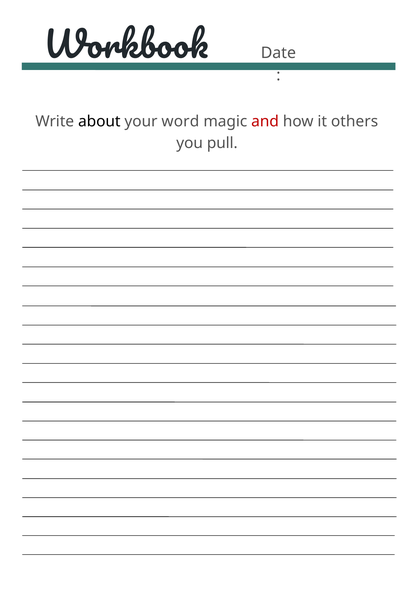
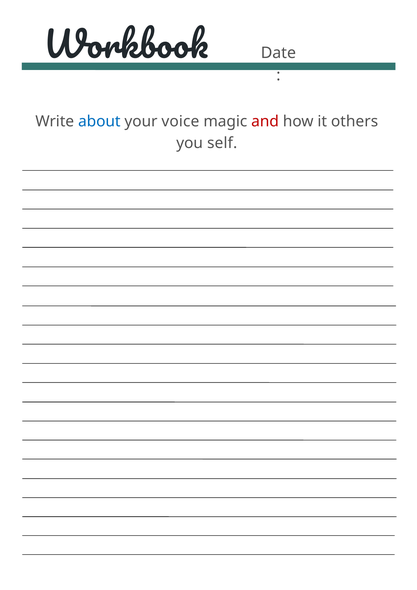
about colour: black -> blue
word: word -> voice
pull: pull -> self
